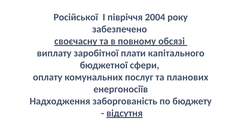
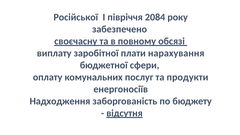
2004: 2004 -> 2084
капітального: капітального -> нарахування
планових: планових -> продукти
